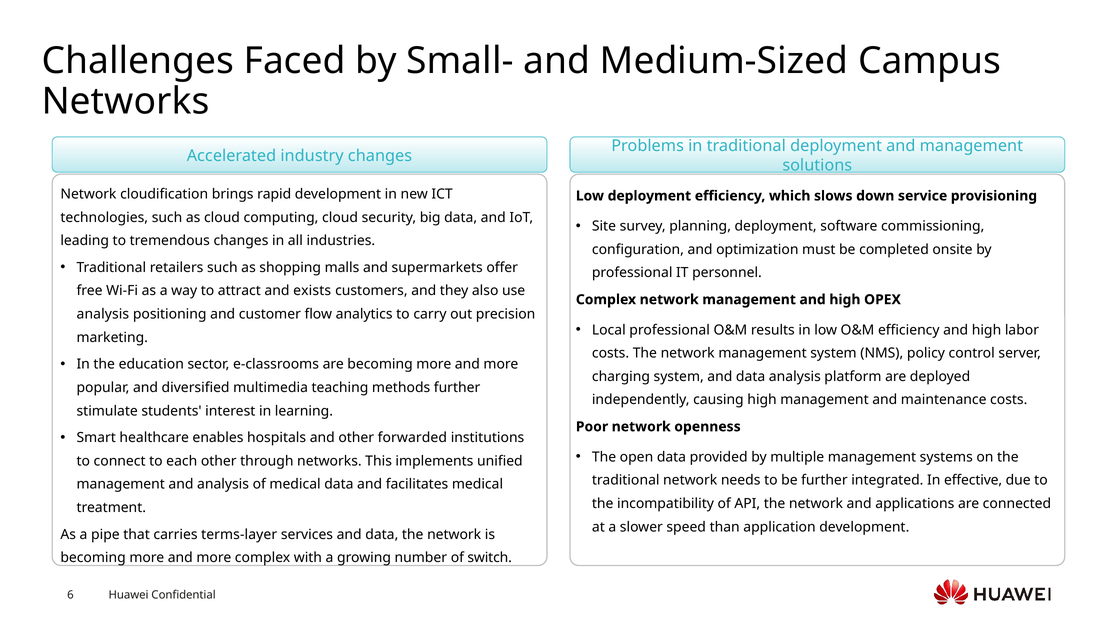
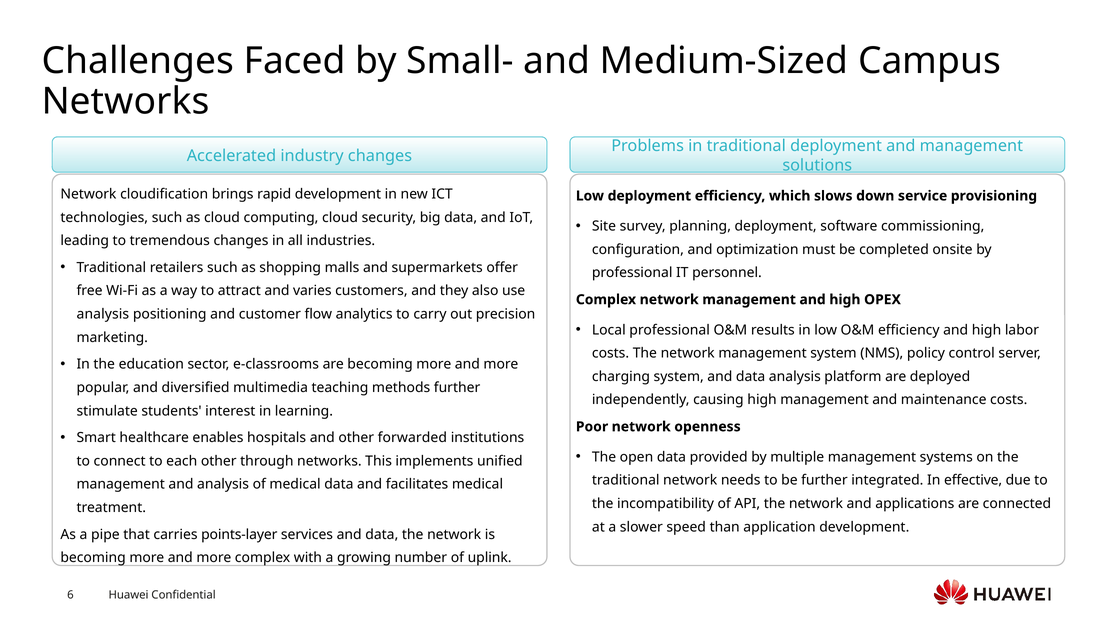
exists: exists -> varies
terms-layer: terms-layer -> points-layer
switch: switch -> uplink
